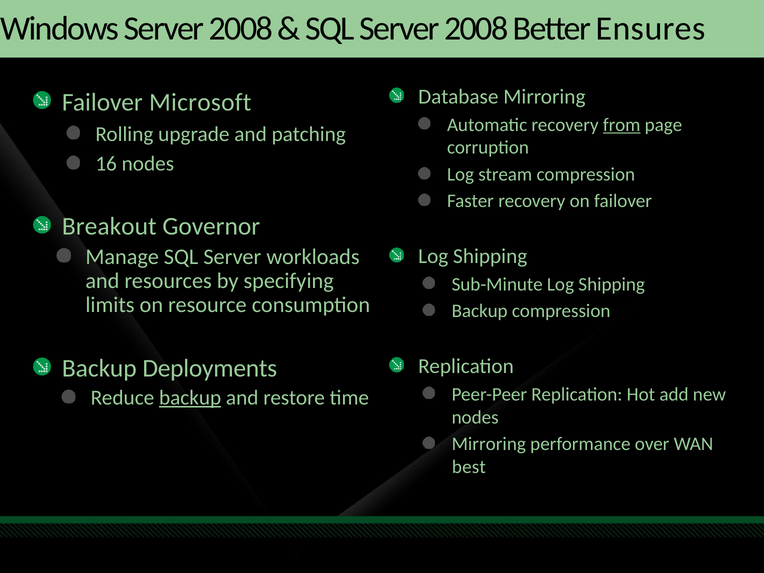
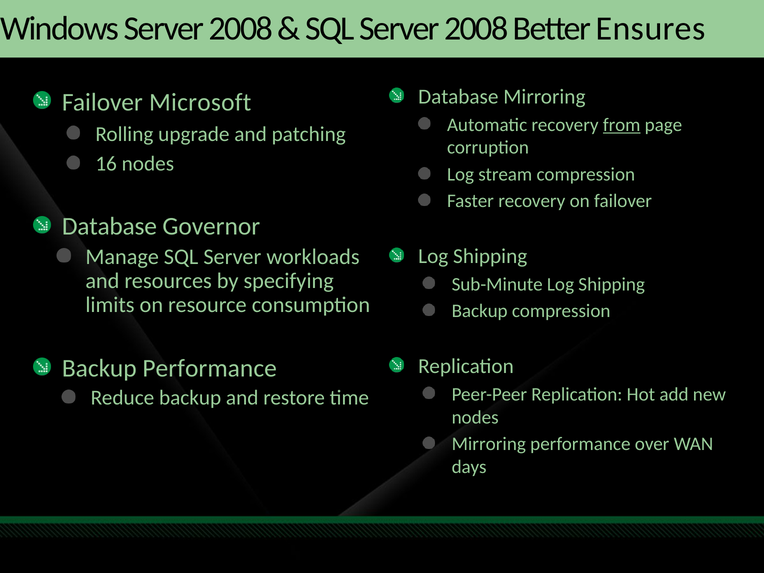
Breakout at (109, 226): Breakout -> Database
Backup Deployments: Deployments -> Performance
backup at (190, 398) underline: present -> none
best: best -> days
